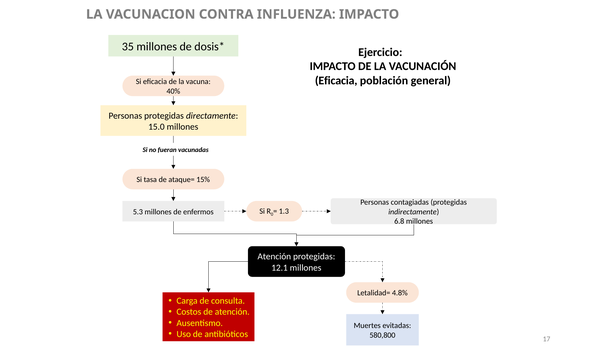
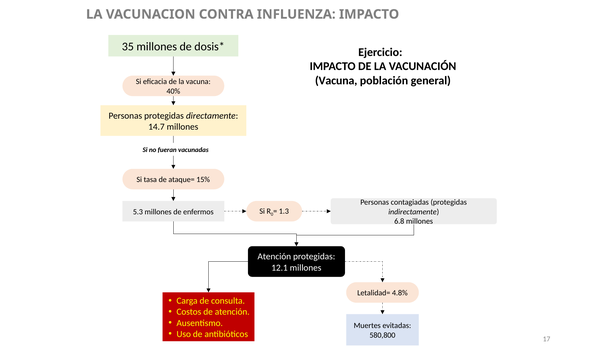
Eficacia at (336, 81): Eficacia -> Vacuna
15.0: 15.0 -> 14.7
